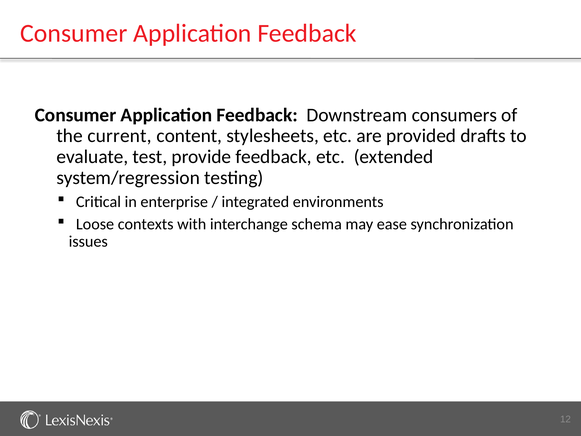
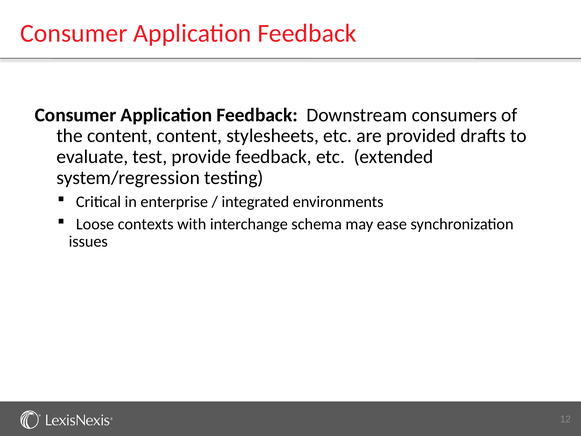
the current: current -> content
